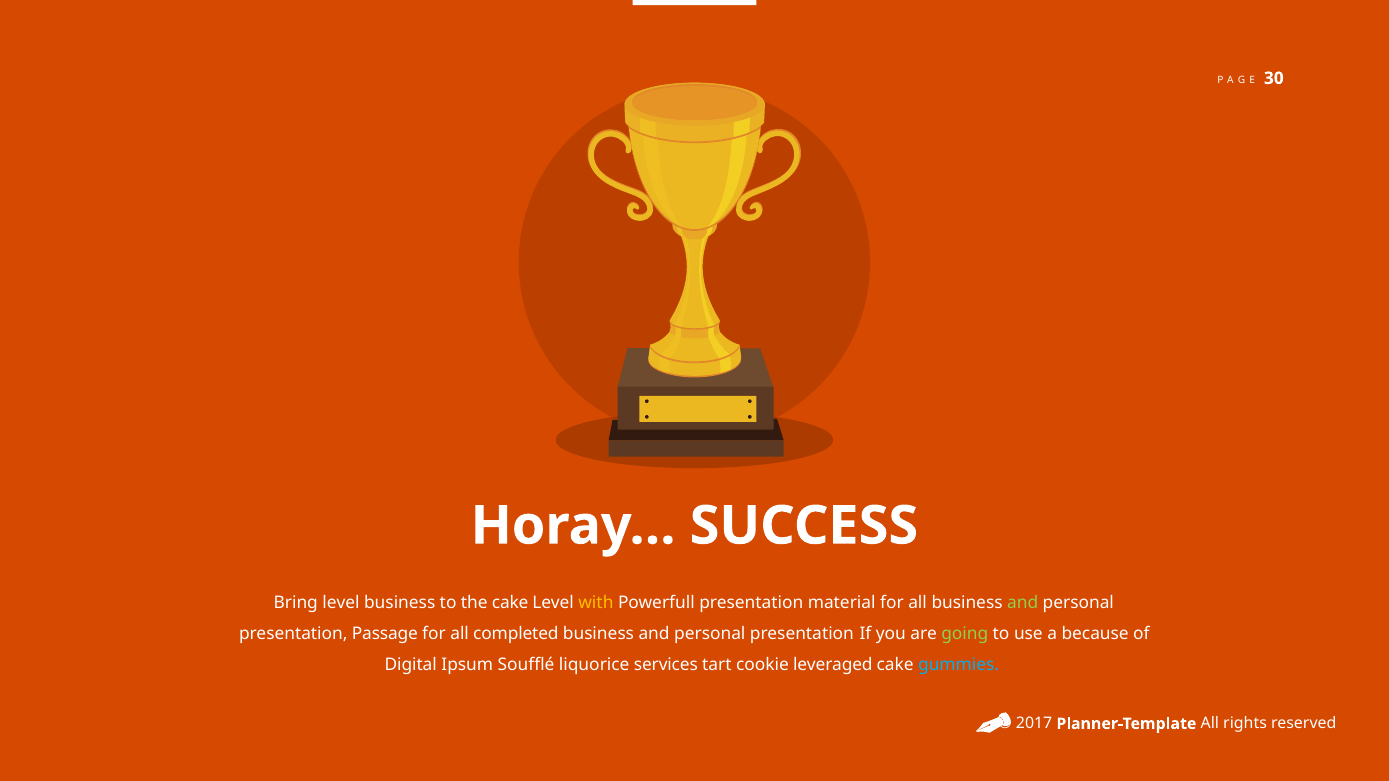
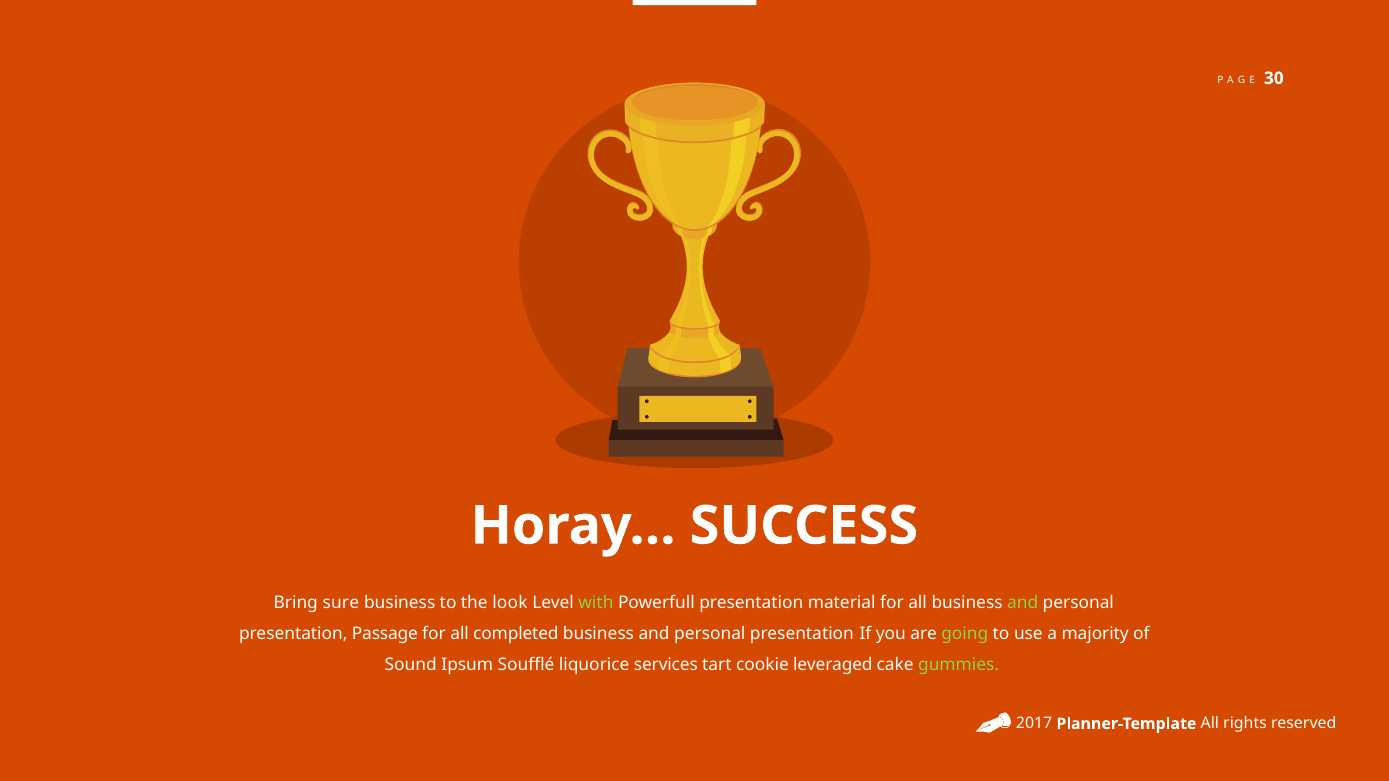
Bring level: level -> sure
the cake: cake -> look
with colour: yellow -> light green
because: because -> majority
Digital: Digital -> Sound
gummies colour: light blue -> light green
